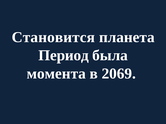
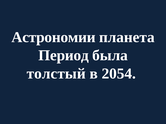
Становится: Становится -> Астрономии
момента: момента -> толстый
2069: 2069 -> 2054
